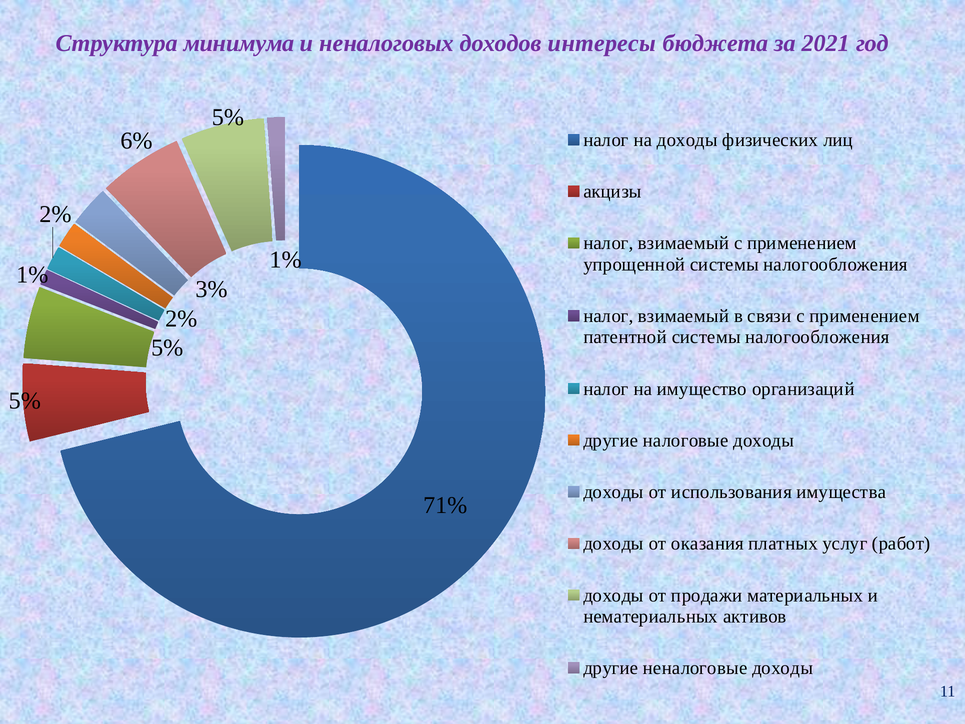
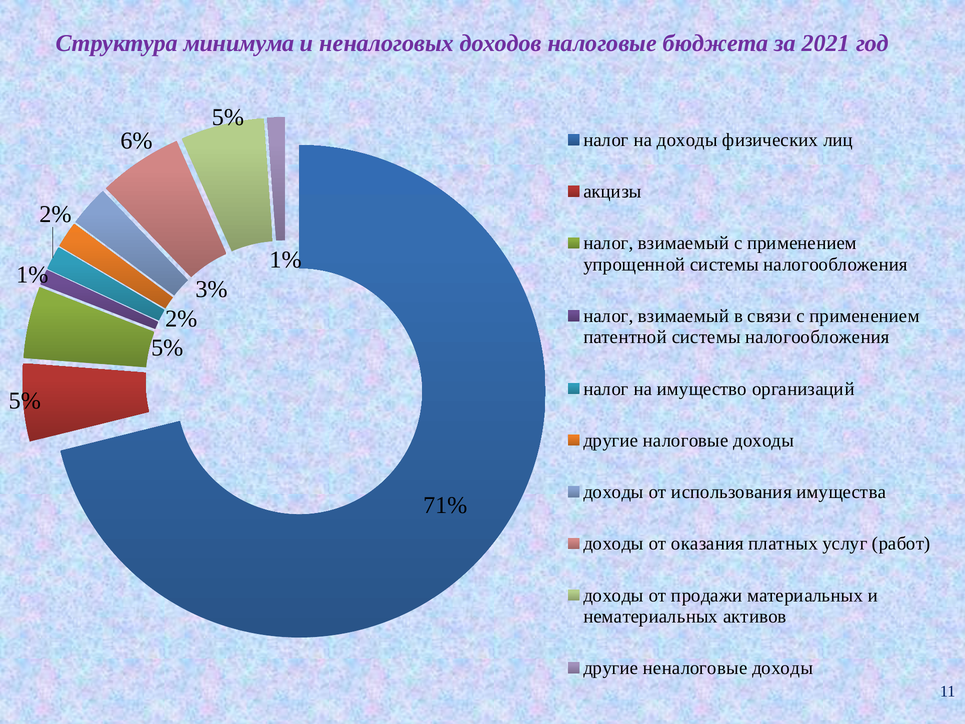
доходов интересы: интересы -> налоговые
